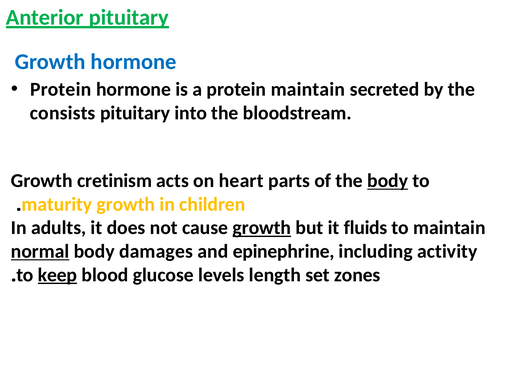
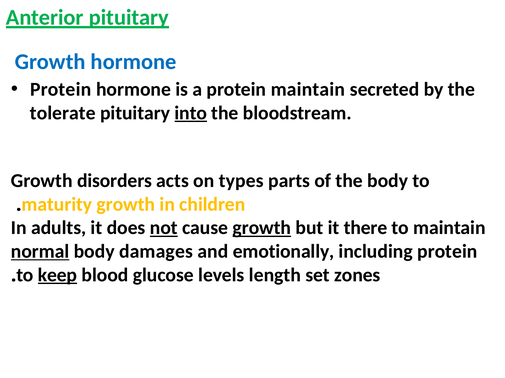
consists: consists -> tolerate
into underline: none -> present
cretinism: cretinism -> disorders
heart: heart -> types
body at (388, 181) underline: present -> none
not underline: none -> present
fluids: fluids -> there
epinephrine: epinephrine -> emotionally
including activity: activity -> protein
